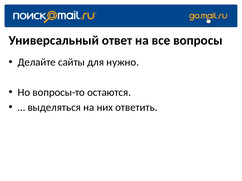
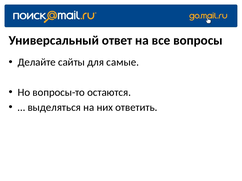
нужно: нужно -> самые
